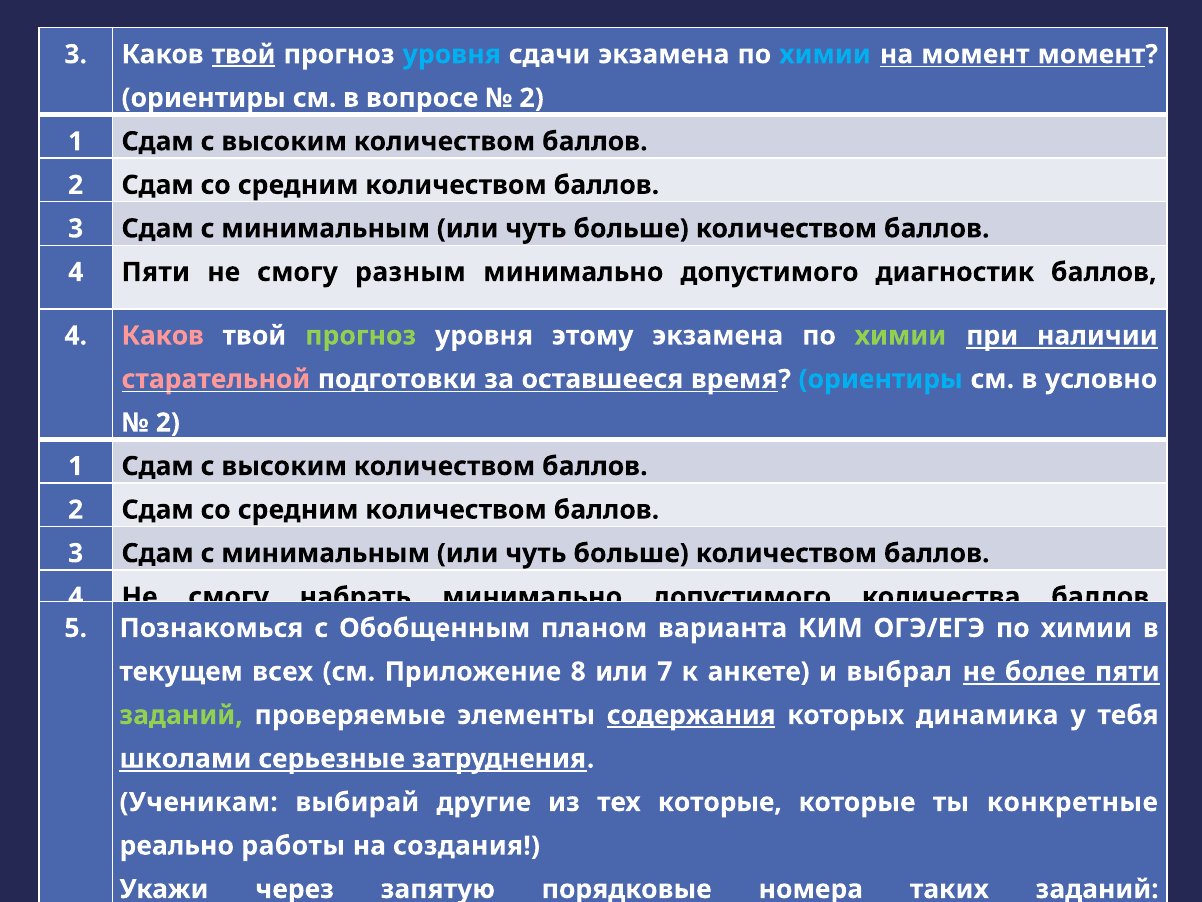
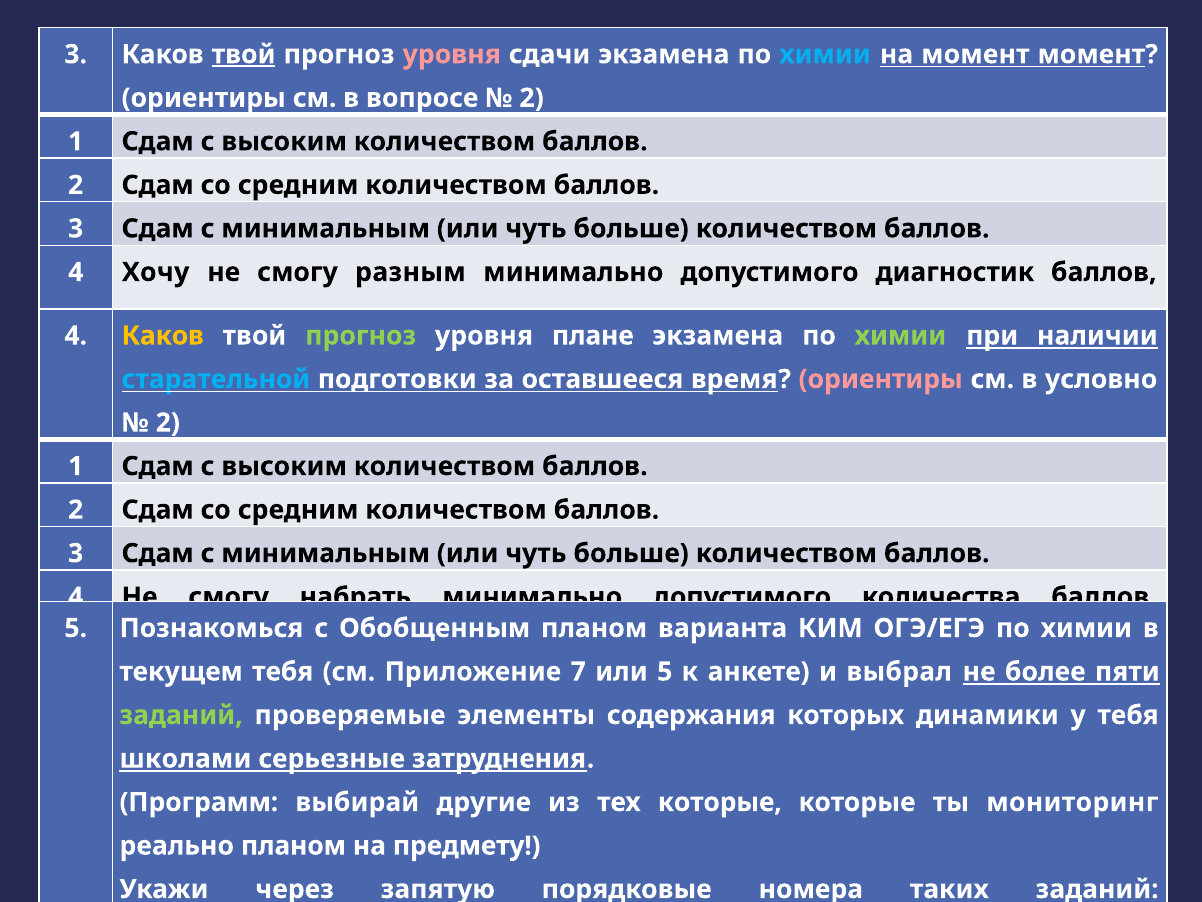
уровня at (452, 54) colour: light blue -> pink
4 Пяти: Пяти -> Хочу
Каков at (163, 336) colour: pink -> yellow
этому: этому -> плане
старательной colour: pink -> light blue
ориентиры at (881, 379) colour: light blue -> pink
текущем всех: всех -> тебя
8: 8 -> 7
или 7: 7 -> 5
содержания underline: present -> none
динамика: динамика -> динамики
Ученикам: Ученикам -> Программ
конкретные: конкретные -> мониторинг
реально работы: работы -> планом
создания: создания -> предмету
